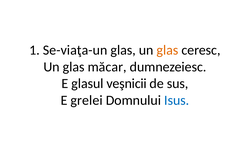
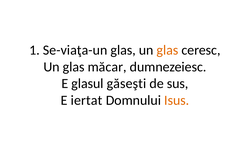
veşnicii: veşnicii -> găseşti
grelei: grelei -> iertat
Isus colour: blue -> orange
